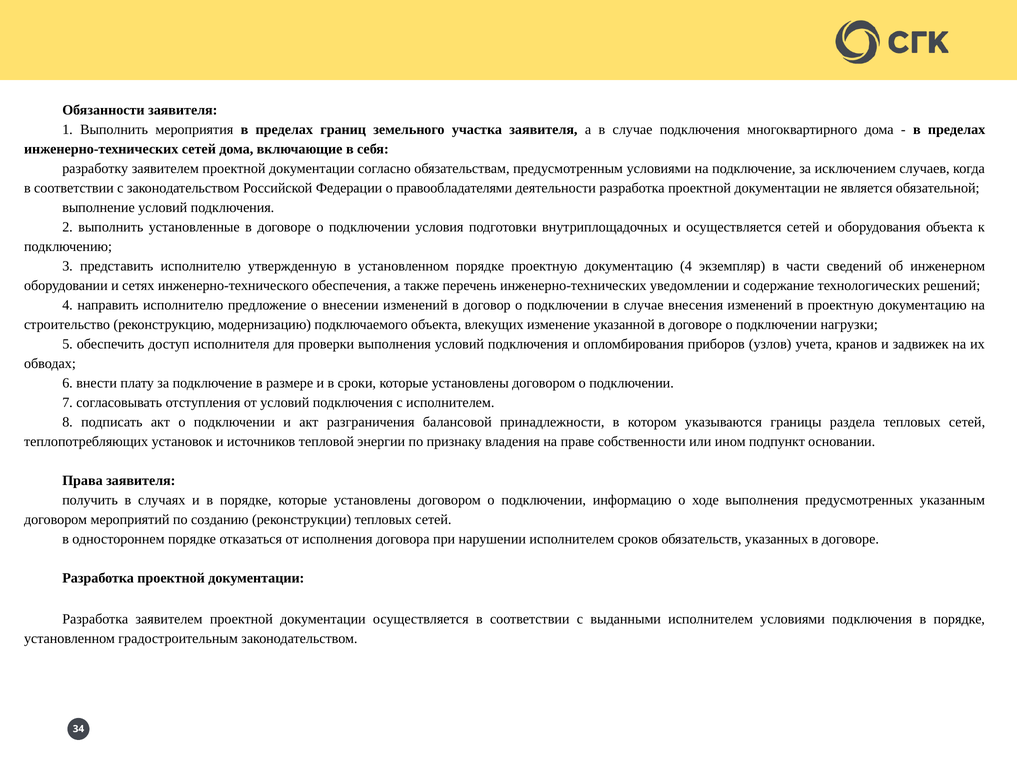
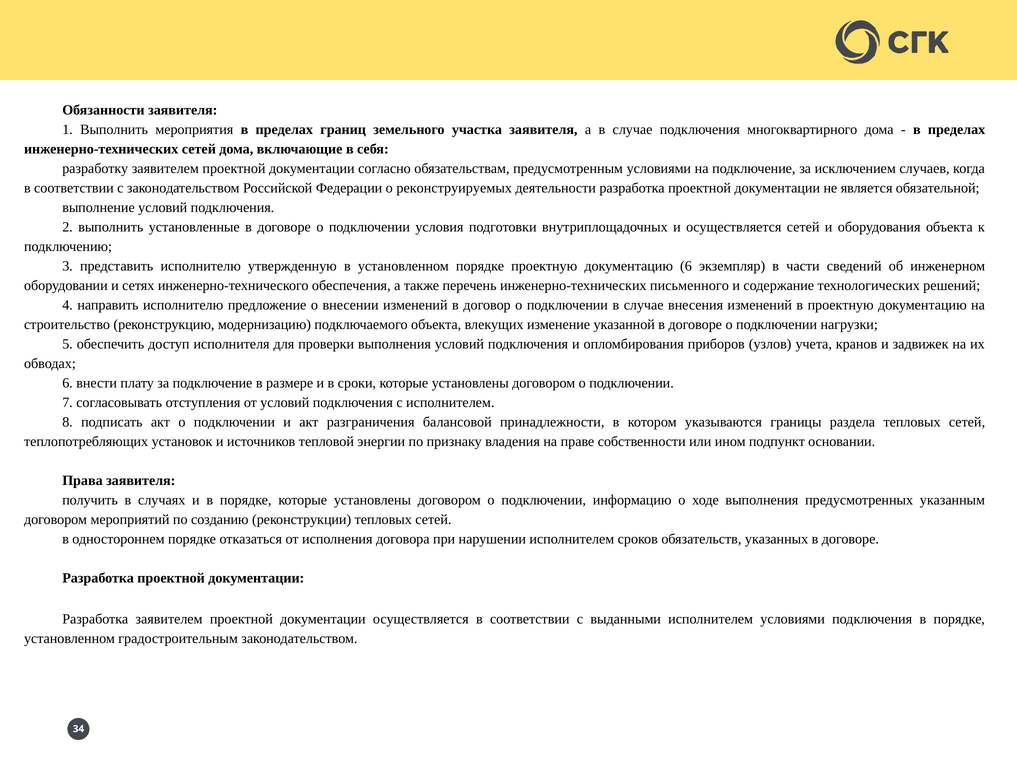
правообладателями: правообладателями -> реконструируемых
документацию 4: 4 -> 6
уведомлении: уведомлении -> письменного
